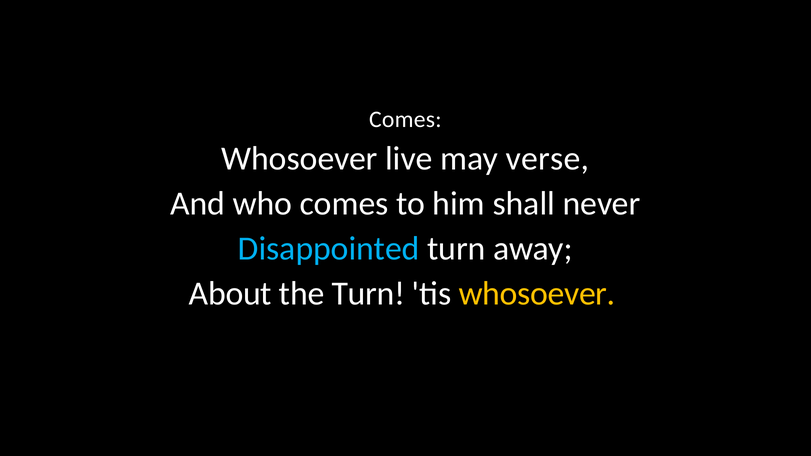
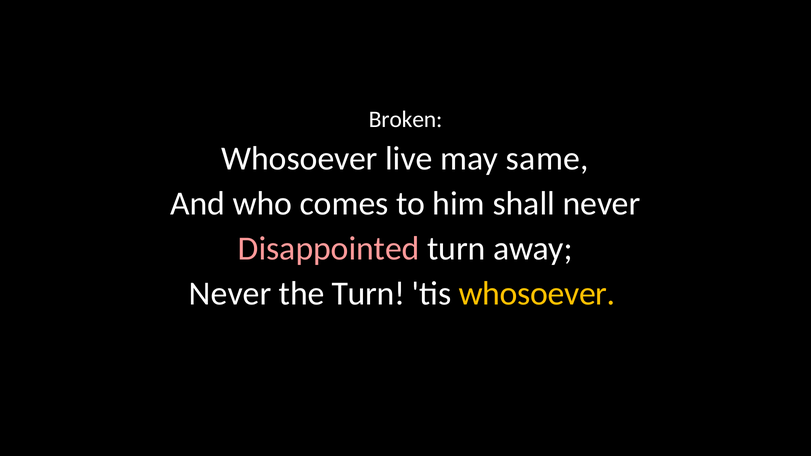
Comes at (405, 119): Comes -> Broken
verse: verse -> same
Disappointed colour: light blue -> pink
About at (230, 294): About -> Never
